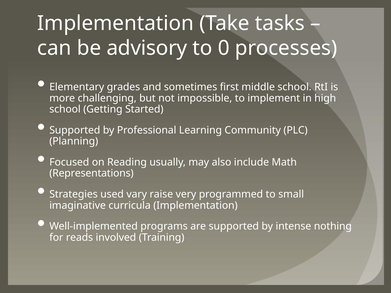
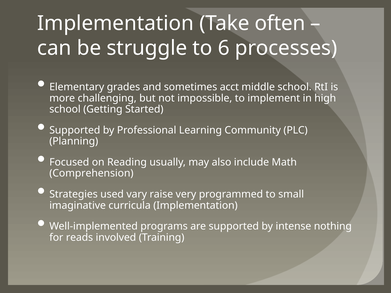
tasks: tasks -> often
advisory: advisory -> struggle
0: 0 -> 6
first: first -> acct
Representations: Representations -> Comprehension
